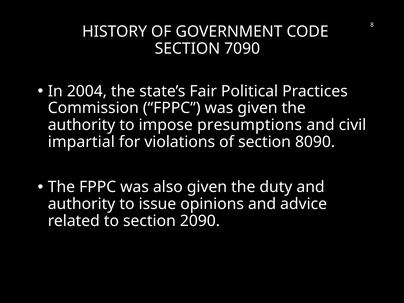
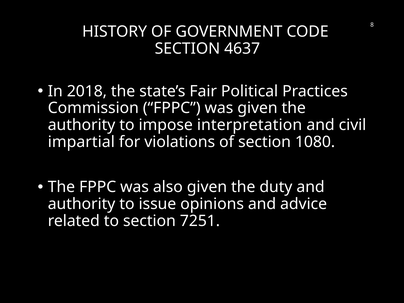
7090: 7090 -> 4637
2004: 2004 -> 2018
presumptions: presumptions -> interpretation
8090: 8090 -> 1080
2090: 2090 -> 7251
